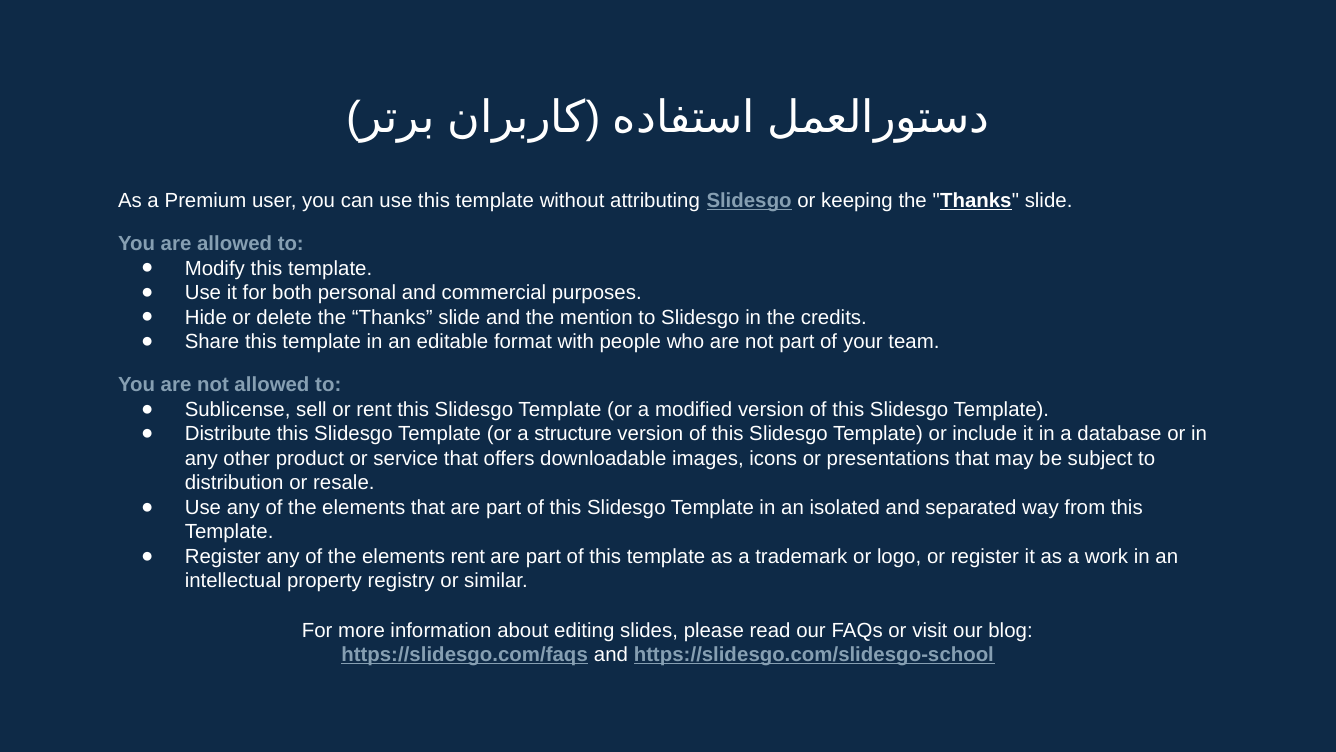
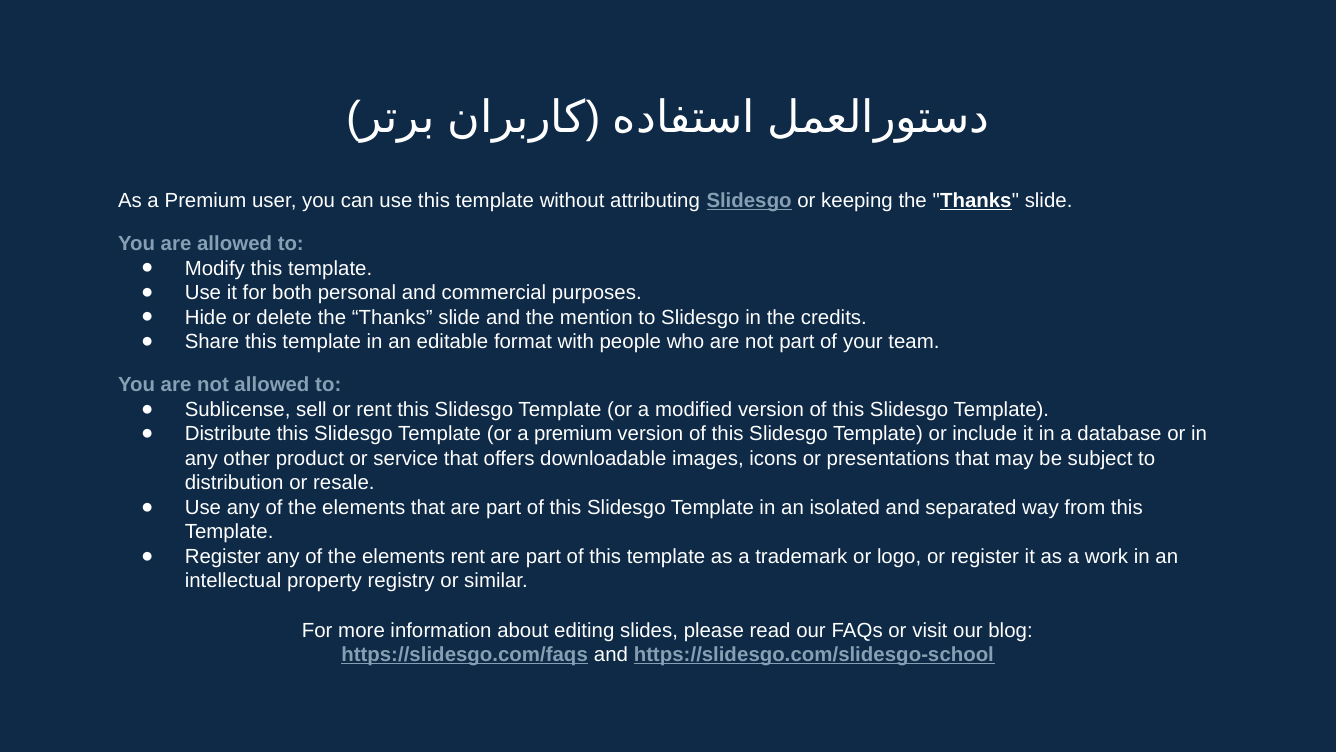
or a structure: structure -> premium
